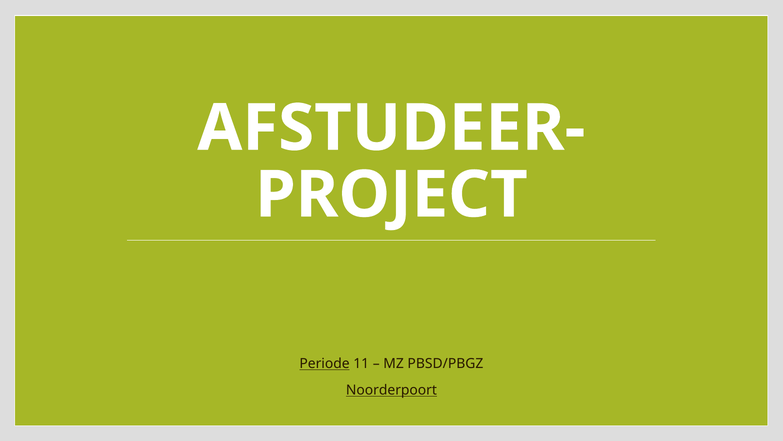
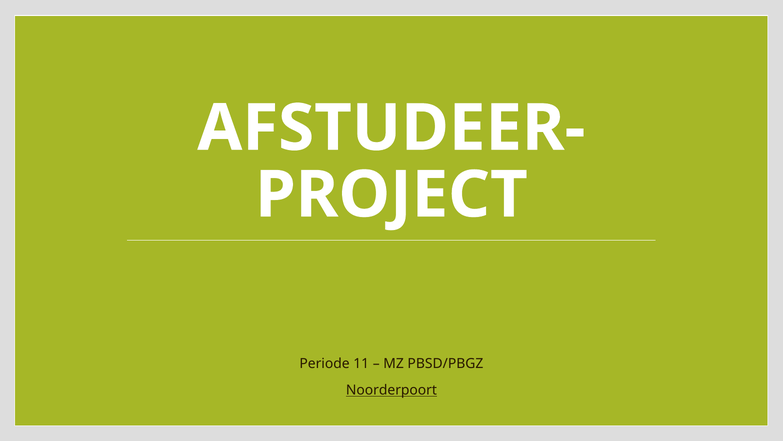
Periode underline: present -> none
